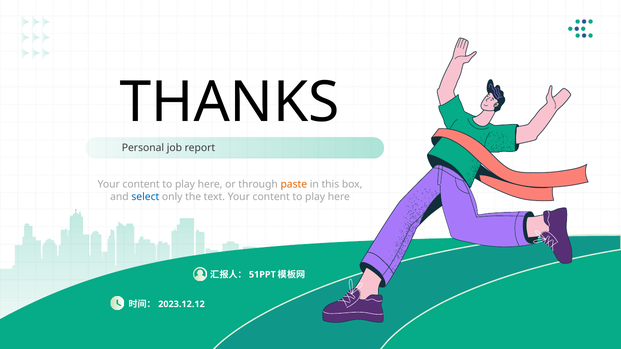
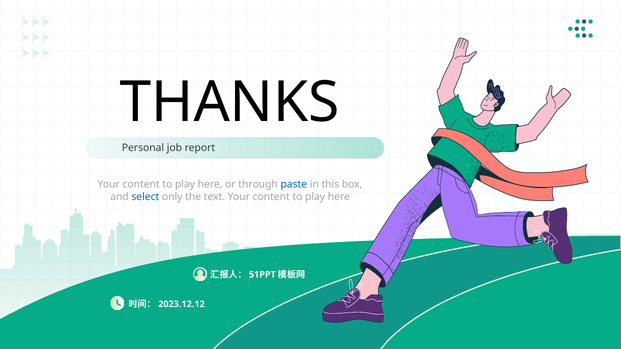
paste colour: orange -> blue
